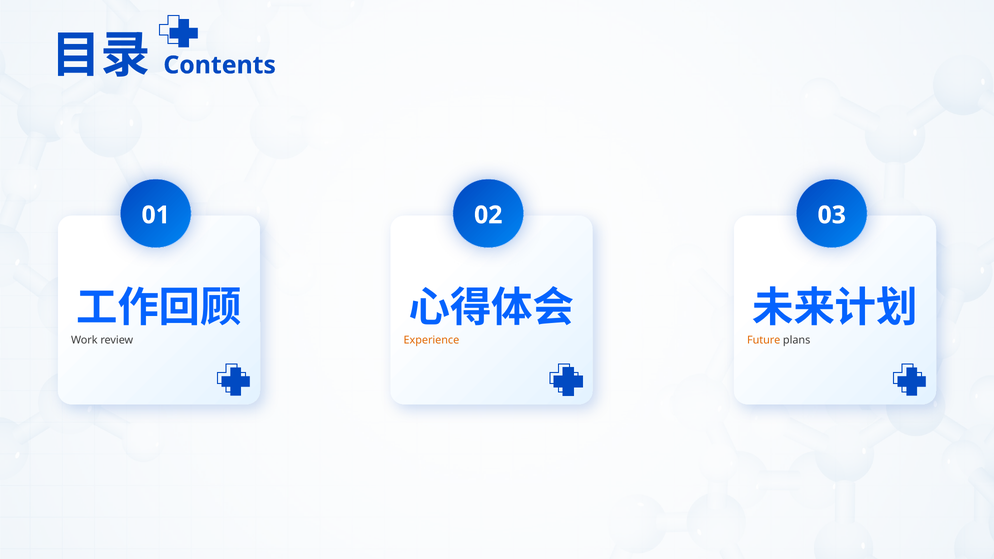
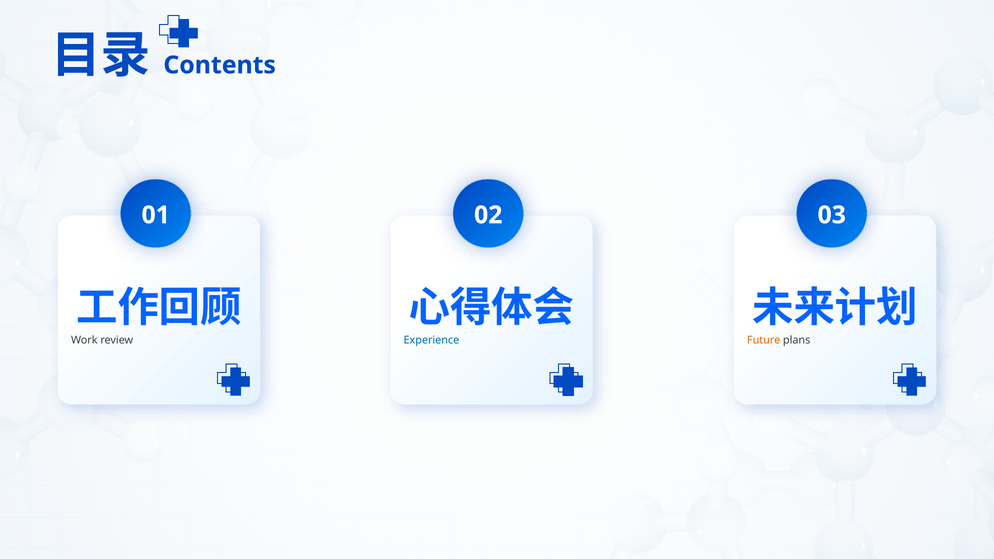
Experience colour: orange -> blue
